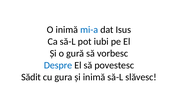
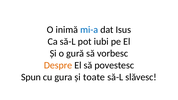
Despre colour: blue -> orange
Sădit: Sădit -> Spun
și inimă: inimă -> toate
